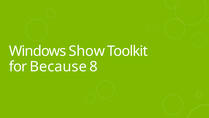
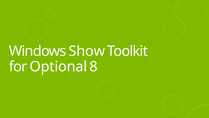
Because: Because -> Optional
